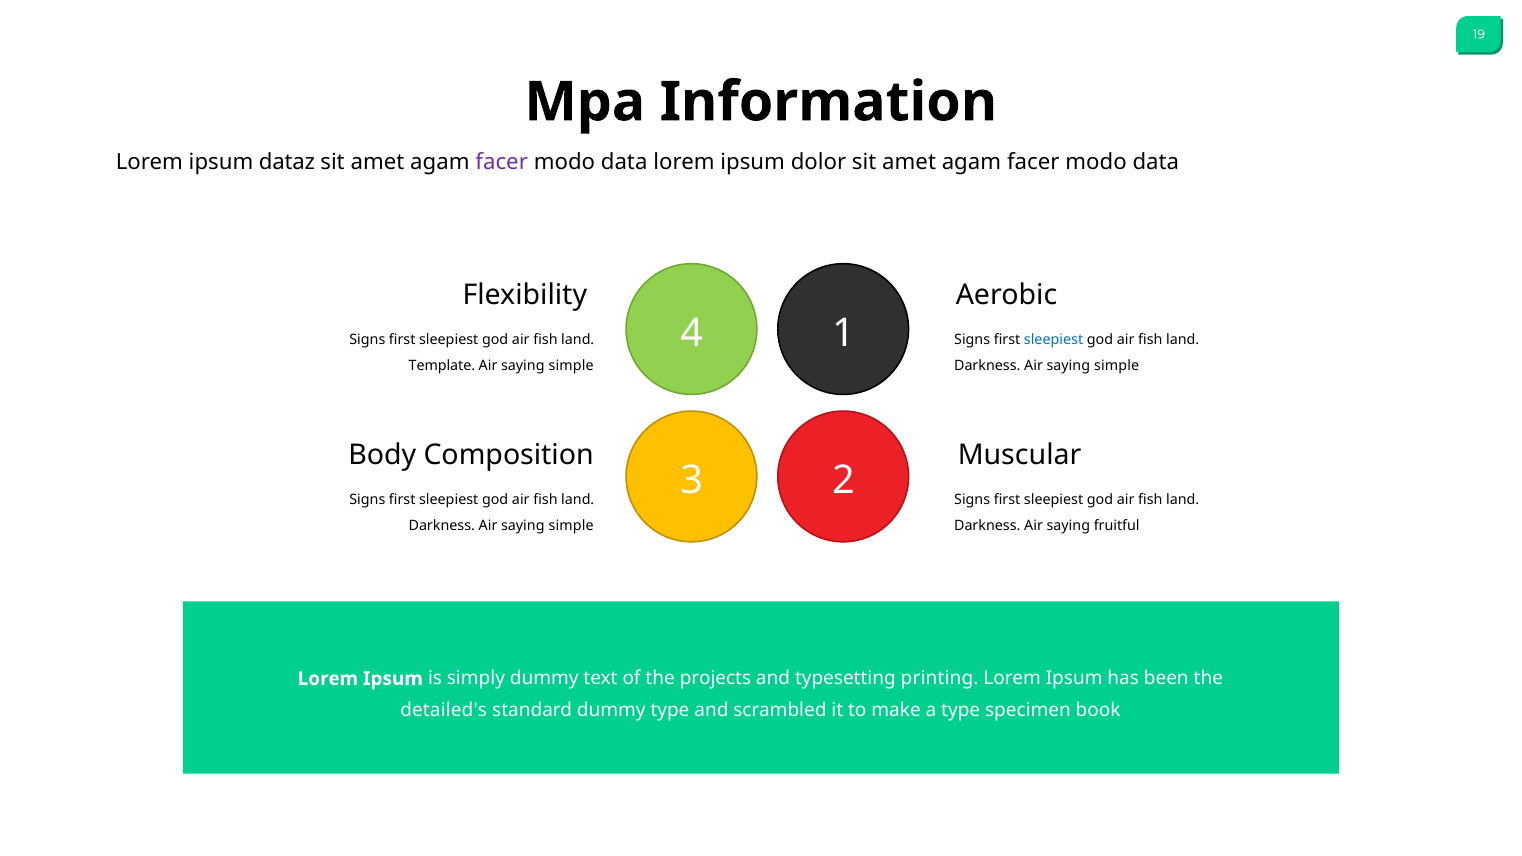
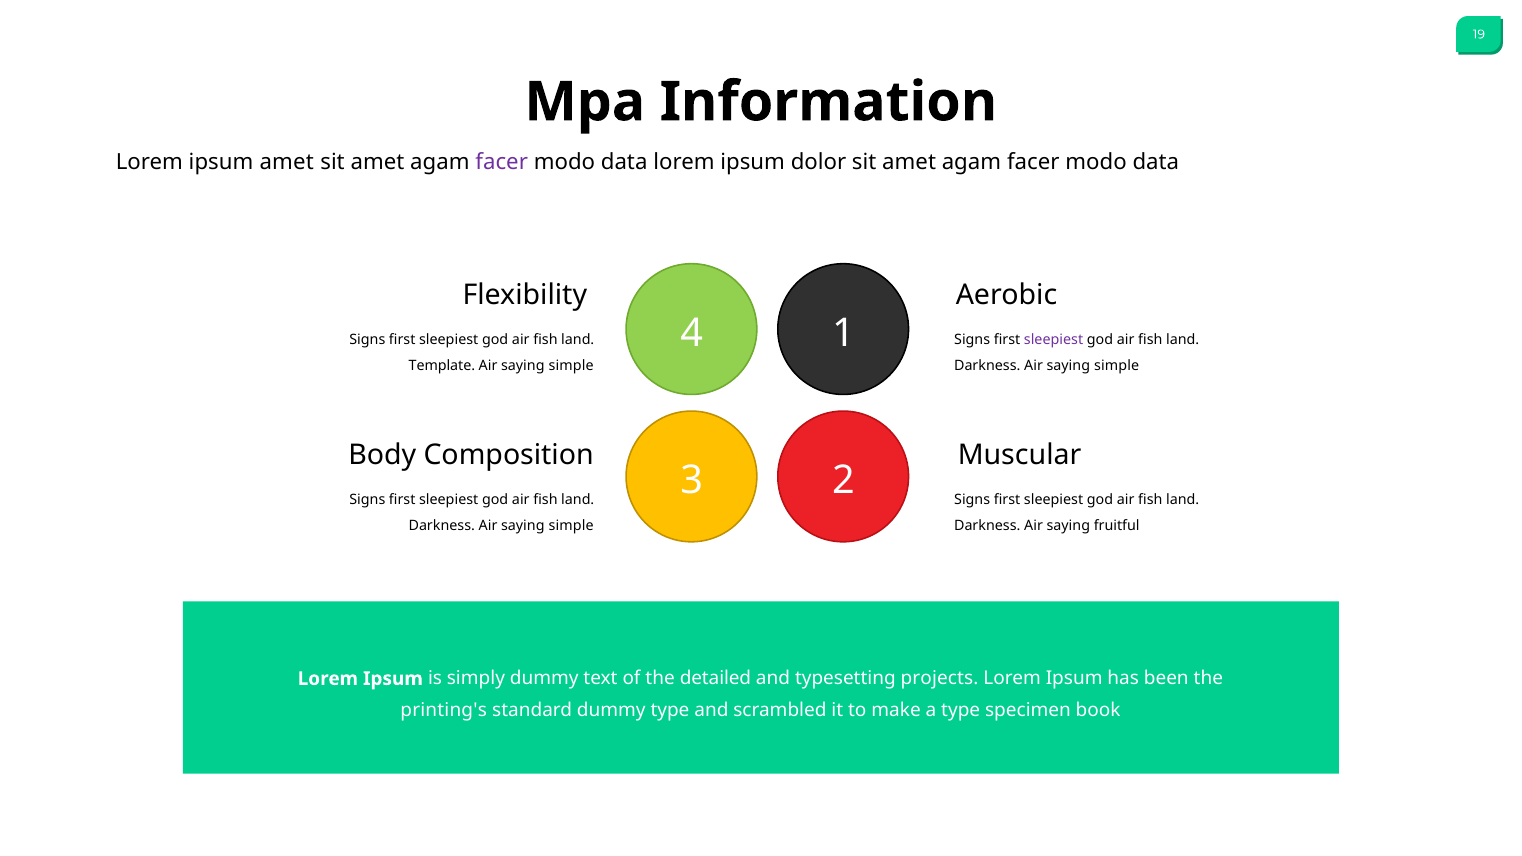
ipsum dataz: dataz -> amet
sleepiest at (1054, 340) colour: blue -> purple
projects: projects -> detailed
printing: printing -> projects
detailed's: detailed's -> printing's
